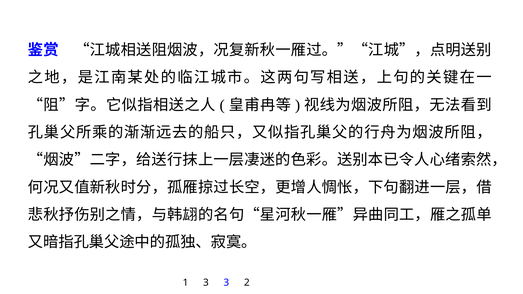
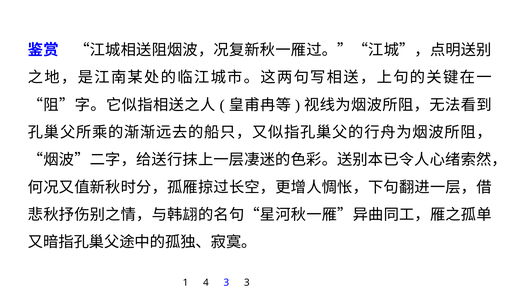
1 3: 3 -> 4
3 2: 2 -> 3
